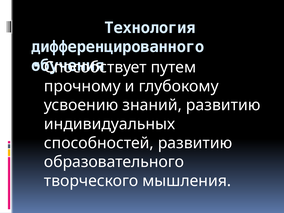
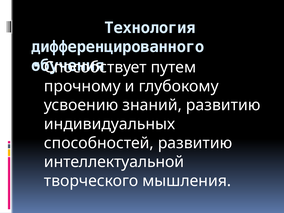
образовательного: образовательного -> интеллектуальной
